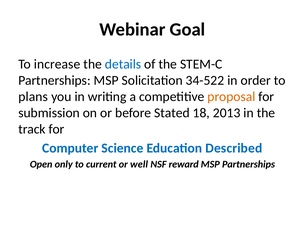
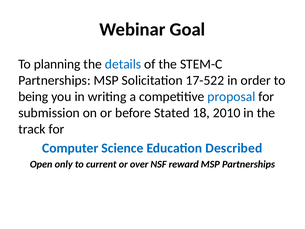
increase: increase -> planning
34-522: 34-522 -> 17-522
plans: plans -> being
proposal colour: orange -> blue
2013: 2013 -> 2010
well: well -> over
